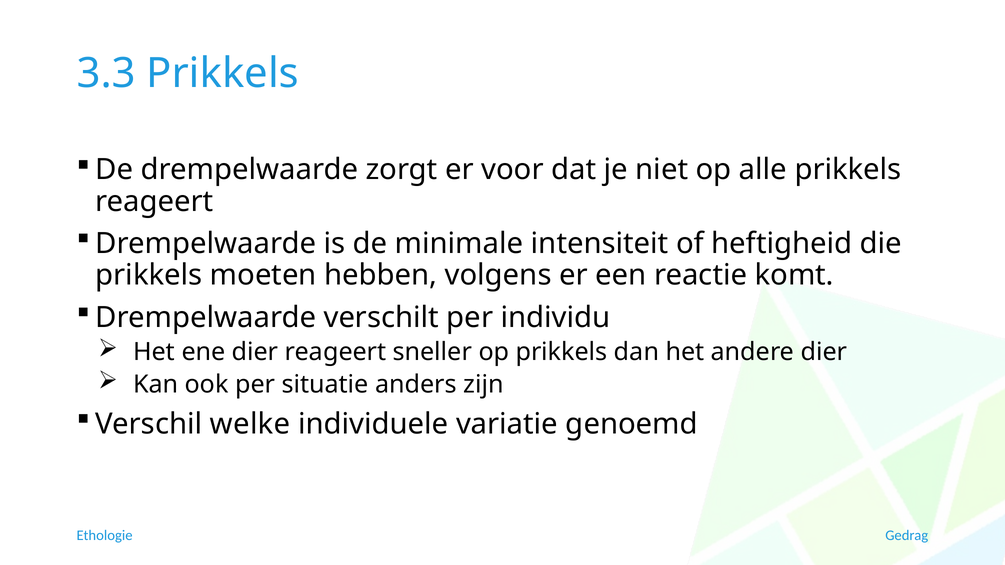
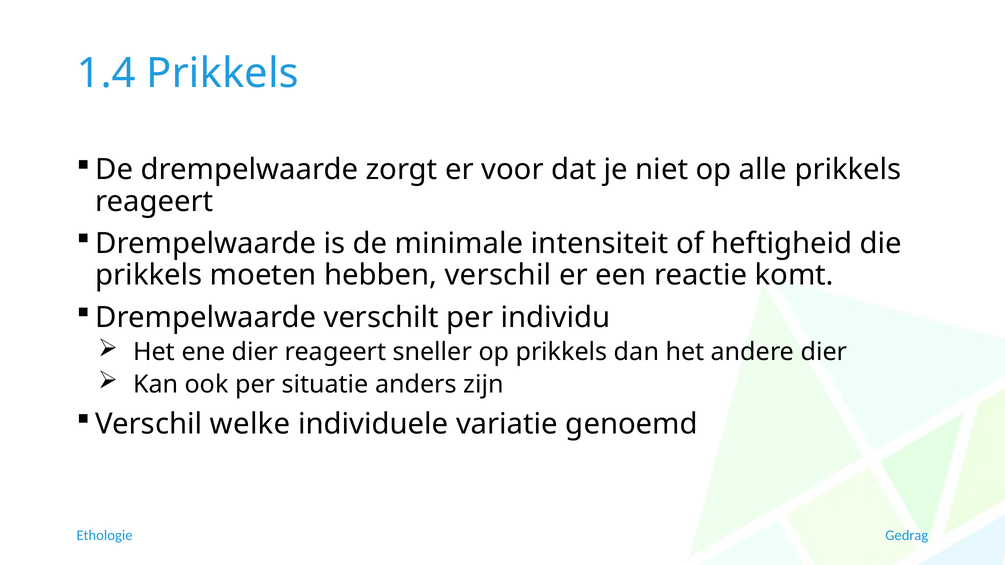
3.3: 3.3 -> 1.4
hebben volgens: volgens -> verschil
